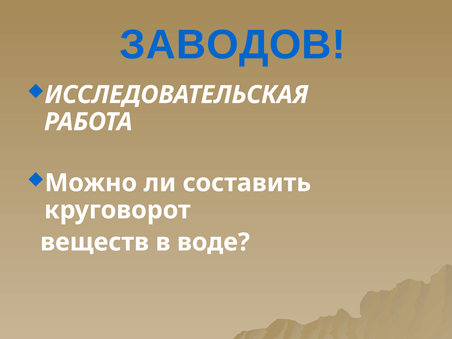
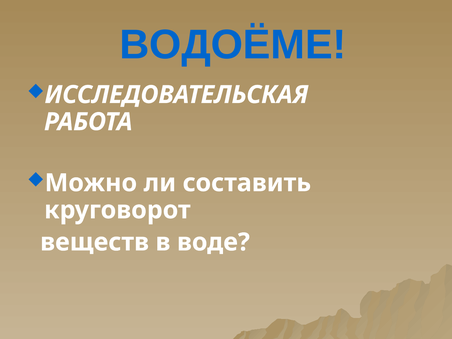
ЗАВОДОВ: ЗАВОДОВ -> ВОДОЁМЕ
